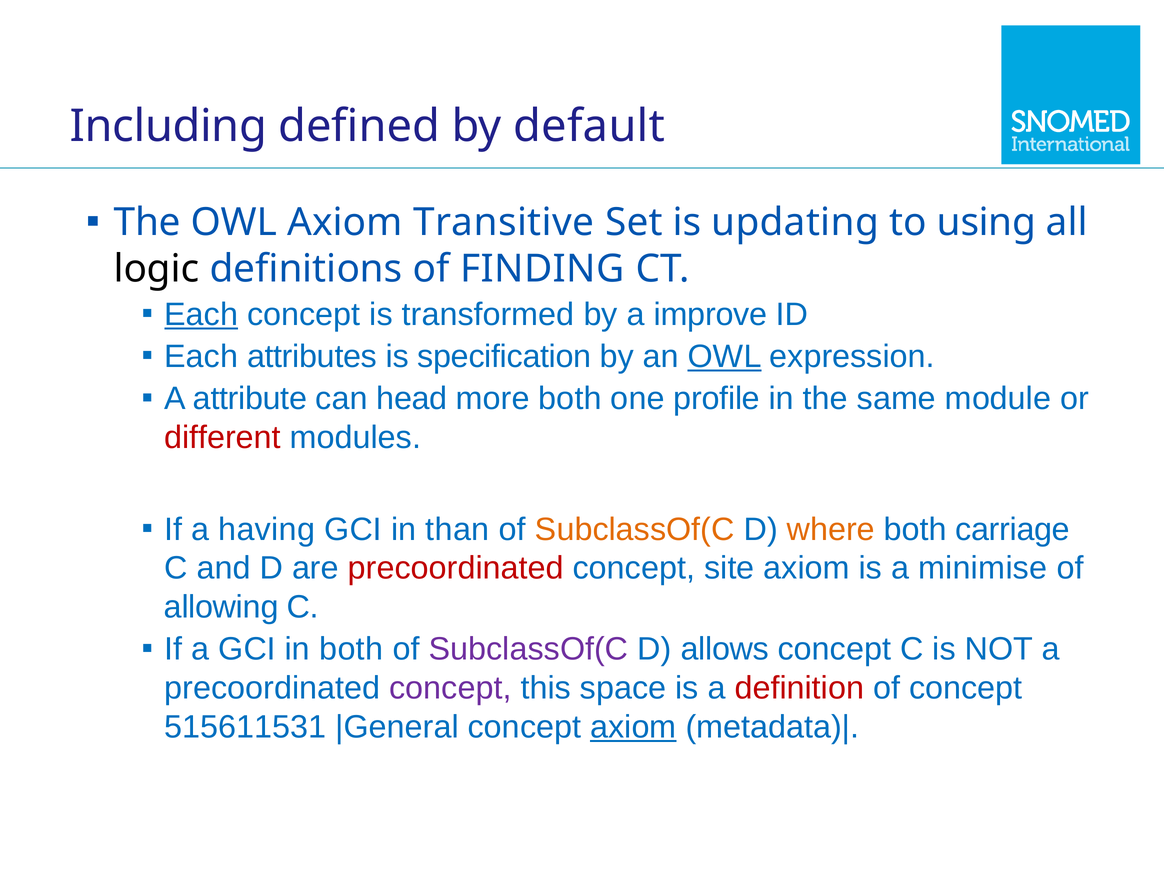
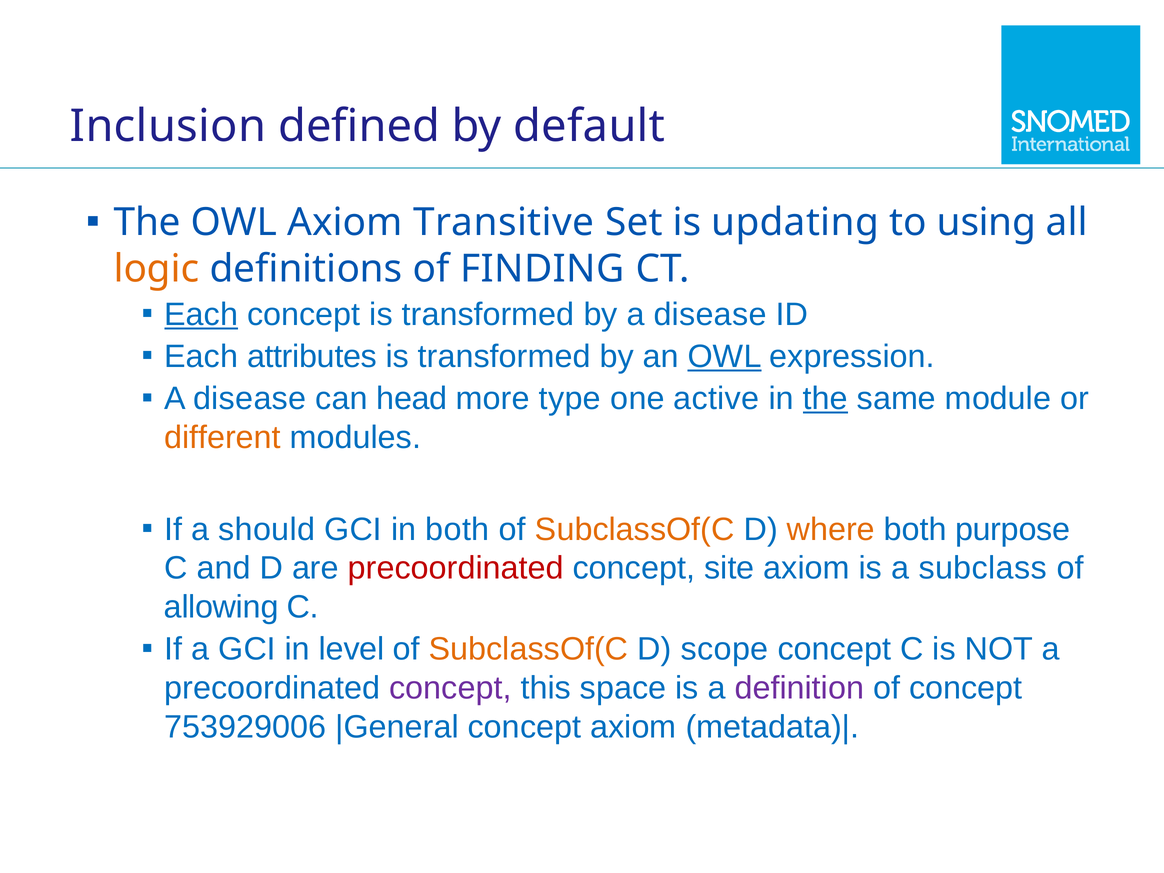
Including: Including -> Inclusion
logic colour: black -> orange
by a improve: improve -> disease
specification at (504, 357): specification -> transformed
attribute at (250, 399): attribute -> disease
more both: both -> type
profile: profile -> active
the at (825, 399) underline: none -> present
different colour: red -> orange
having: having -> should
in than: than -> both
carriage: carriage -> purpose
minimise: minimise -> subclass
in both: both -> level
SubclassOf(C at (529, 649) colour: purple -> orange
allows: allows -> scope
definition colour: red -> purple
515611531: 515611531 -> 753929006
axiom at (633, 727) underline: present -> none
